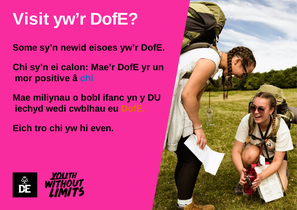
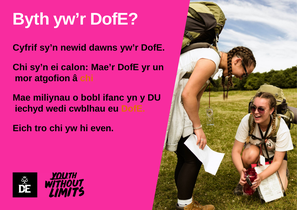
Visit: Visit -> Byth
Some: Some -> Cyfrif
eisoes: eisoes -> dawns
positive: positive -> atgoﬁon
chi at (87, 78) colour: blue -> orange
